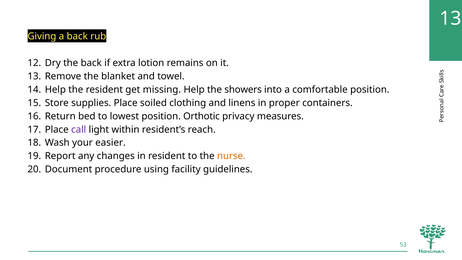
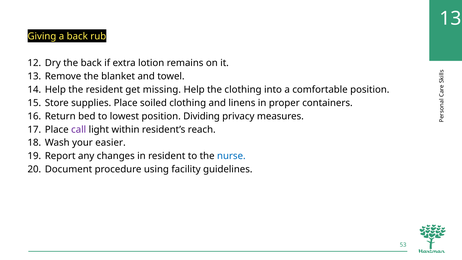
the showers: showers -> clothing
Orthotic: Orthotic -> Dividing
nurse colour: orange -> blue
